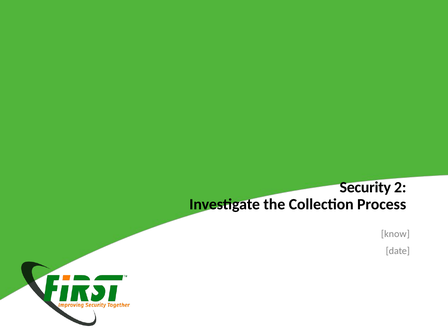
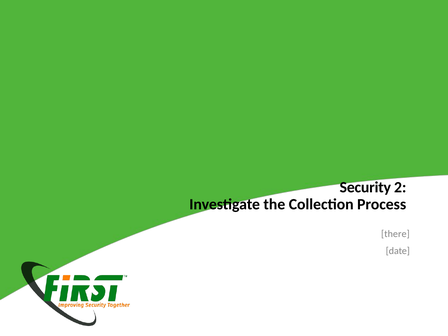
know: know -> there
